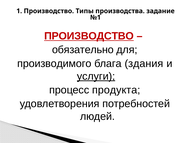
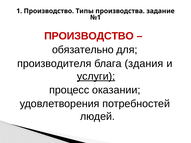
ПРОИЗВОДСТВО at (89, 36) underline: present -> none
производимого: производимого -> производителя
продукта: продукта -> оказании
